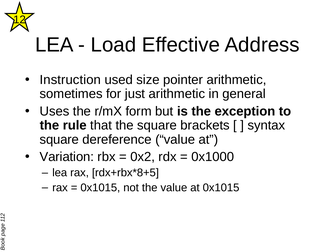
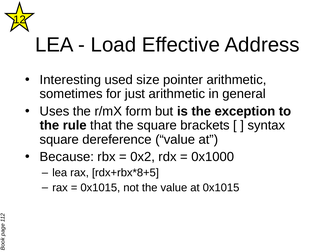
Instruction: Instruction -> Interesting
Variation: Variation -> Because
